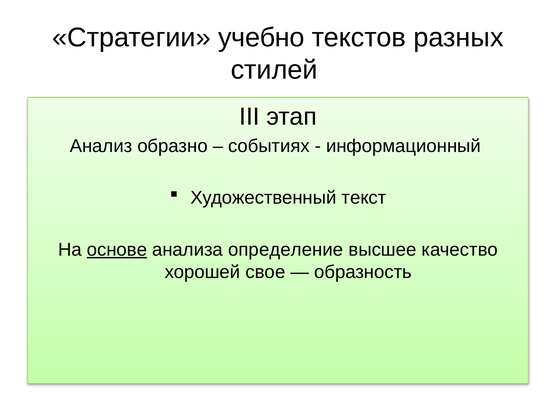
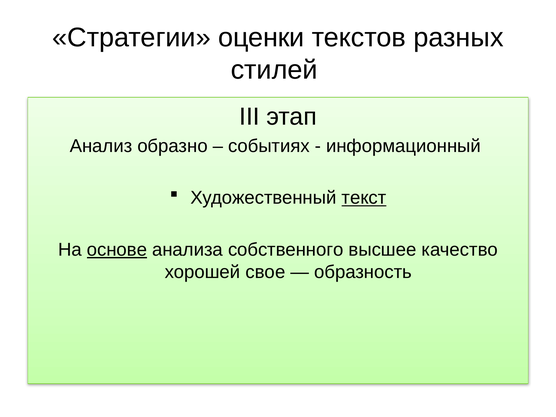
учебно: учебно -> оценки
текст underline: none -> present
определение: определение -> собственного
